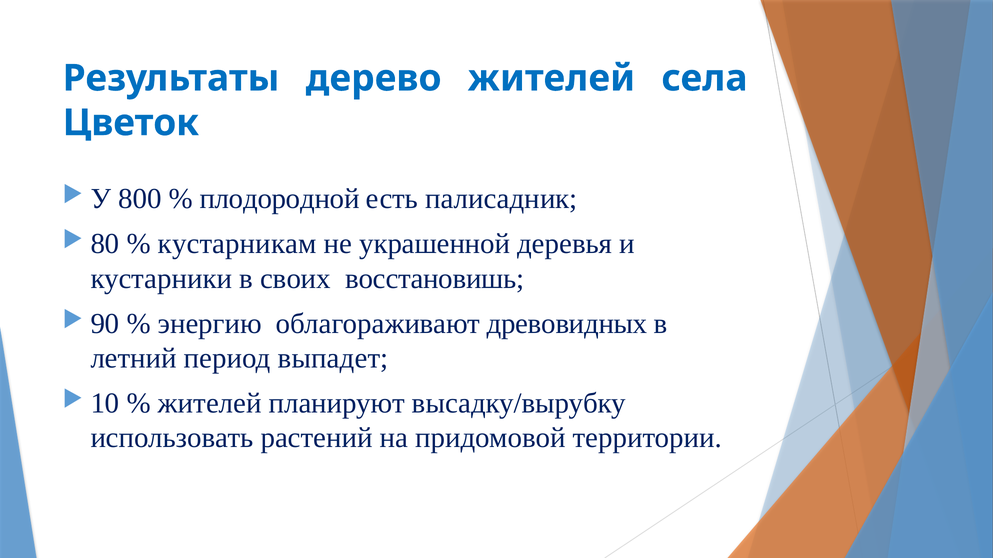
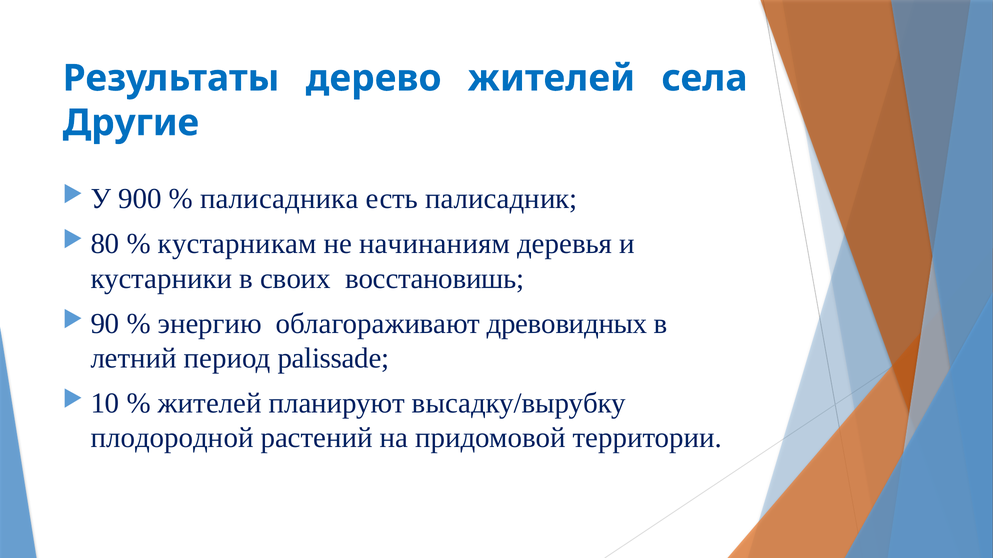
Цветок: Цветок -> Другие
800: 800 -> 900
плодородной: плодородной -> палисадника
украшенной: украшенной -> начинаниям
выпадет: выпадет -> palissade
использовать: использовать -> плодородной
